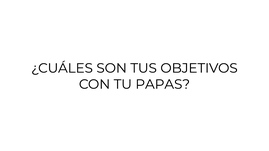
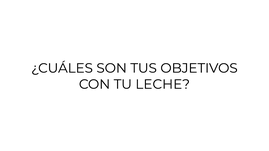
PAPAS: PAPAS -> LECHE
